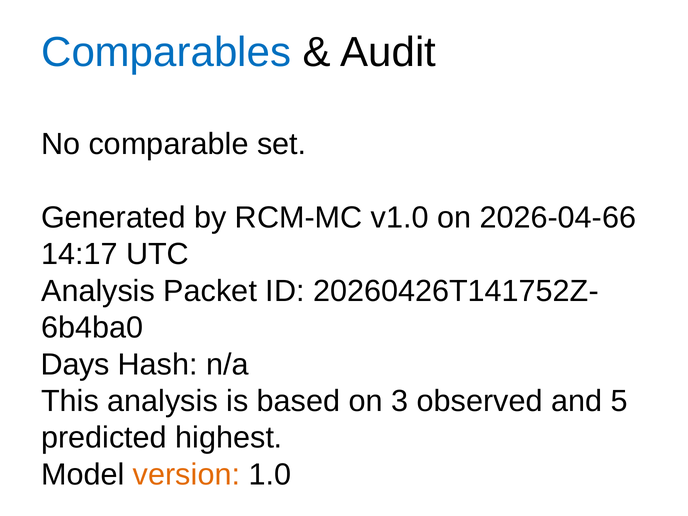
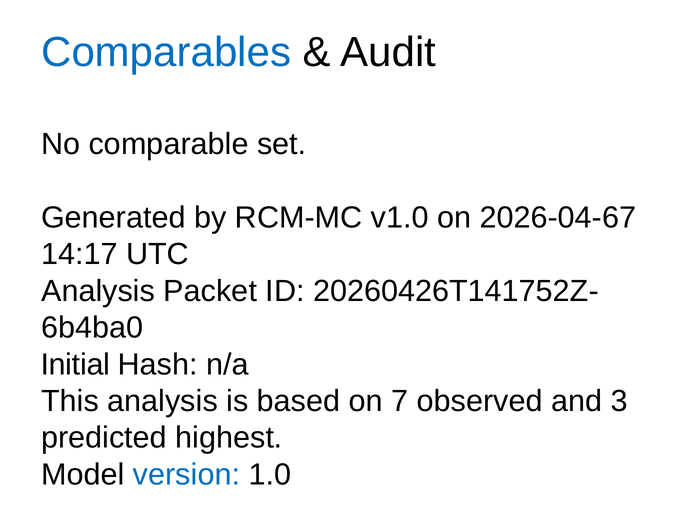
2026-04-66: 2026-04-66 -> 2026-04-67
Days: Days -> Initial
3: 3 -> 7
5: 5 -> 3
version colour: orange -> blue
